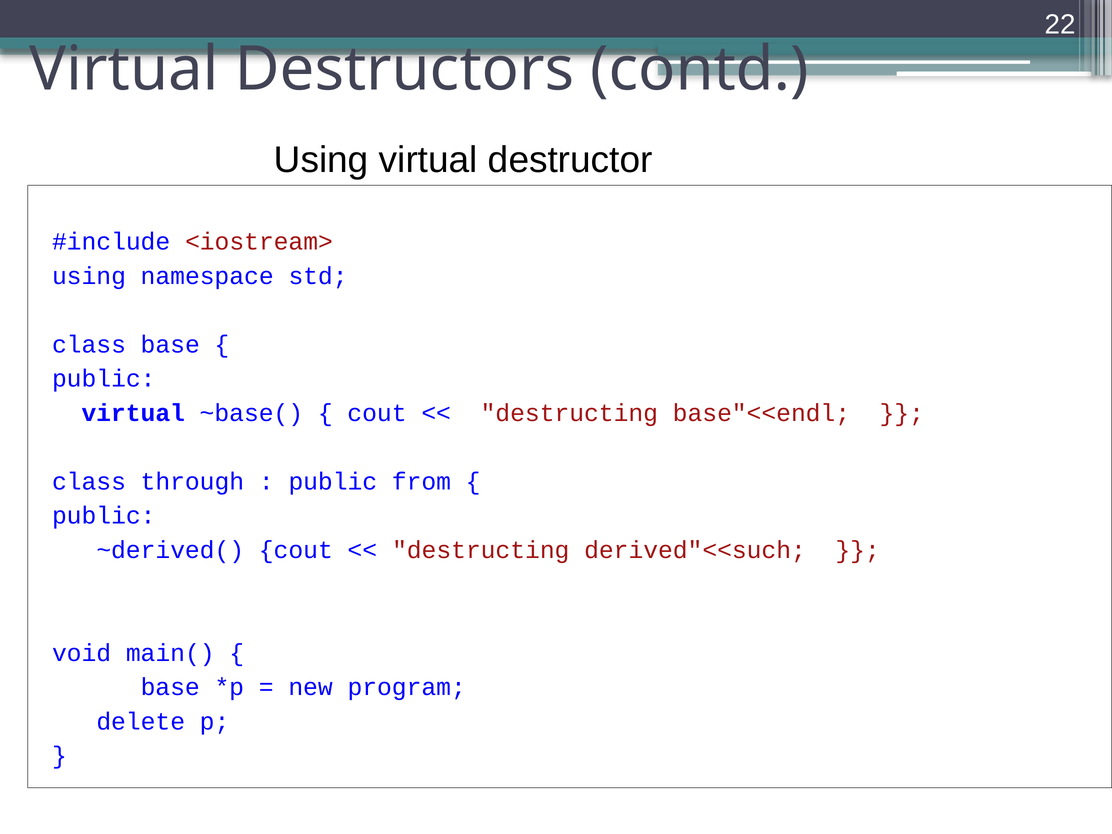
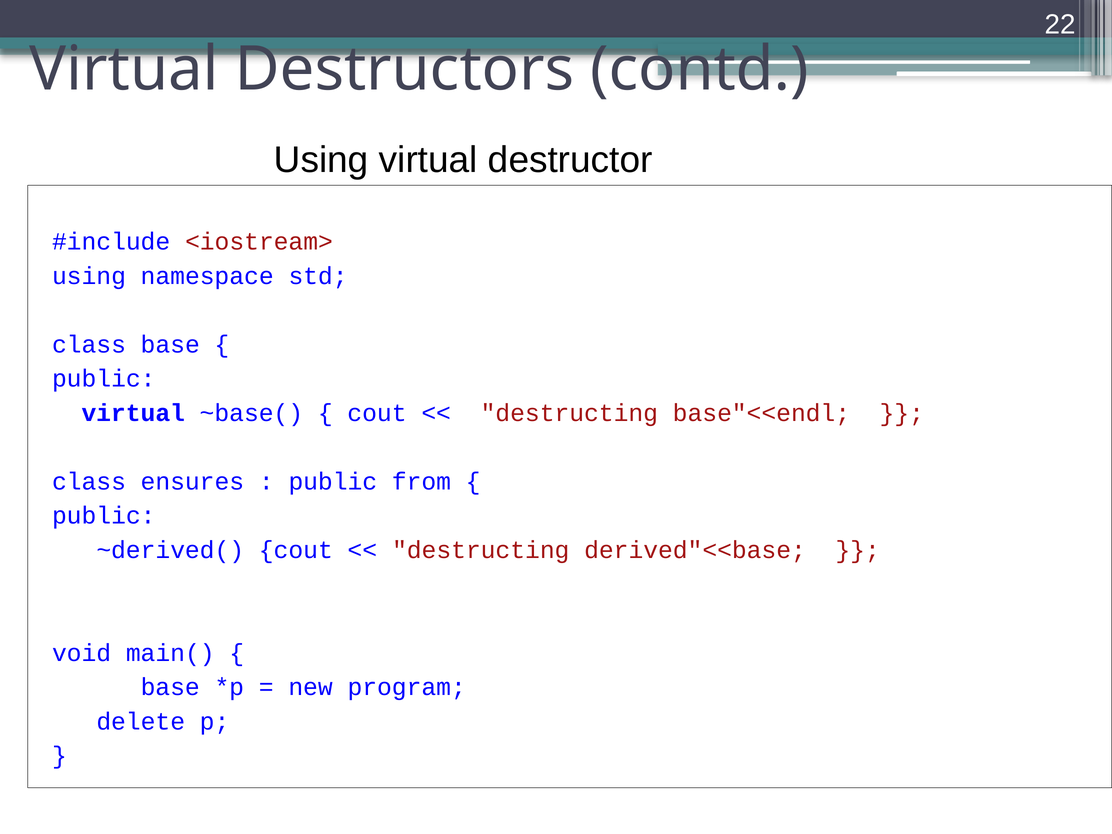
through: through -> ensures
derived"<<such: derived"<<such -> derived"<<base
